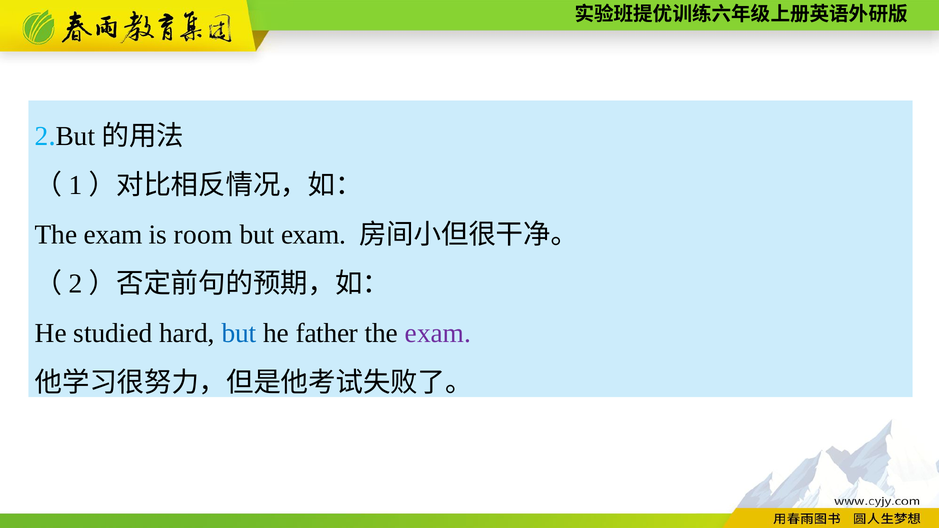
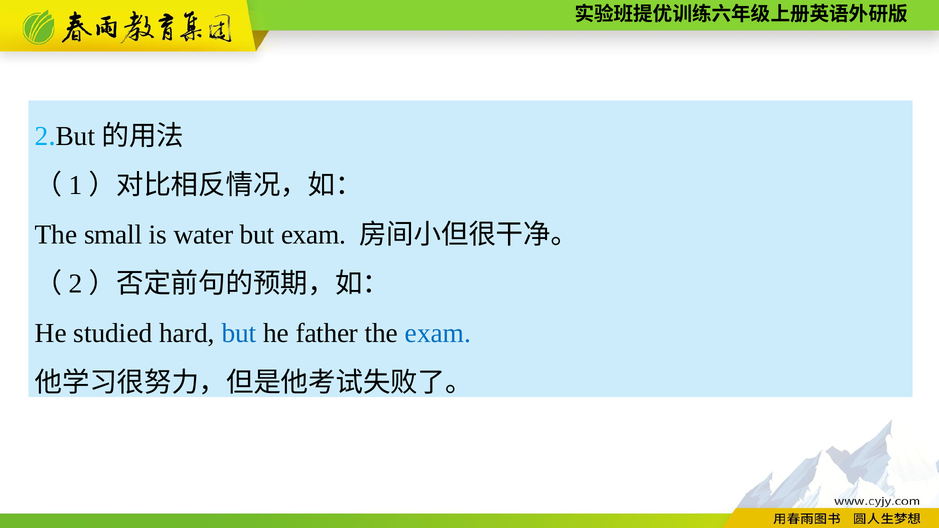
exam at (113, 235): exam -> small
room: room -> water
exam at (438, 333) colour: purple -> blue
